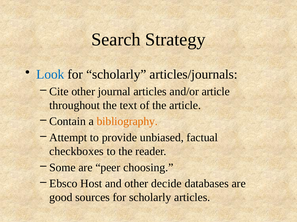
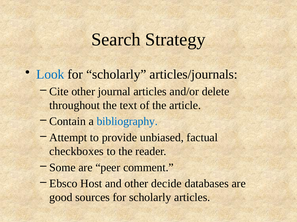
and/or article: article -> delete
bibliography colour: orange -> blue
choosing: choosing -> comment
